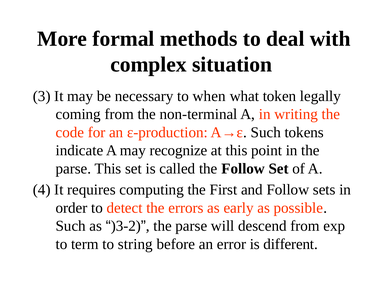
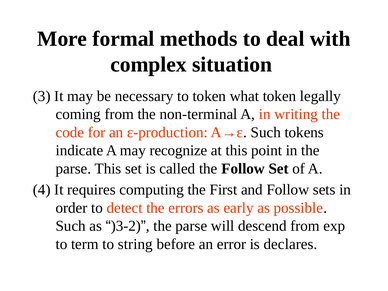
to when: when -> token
different: different -> declares
